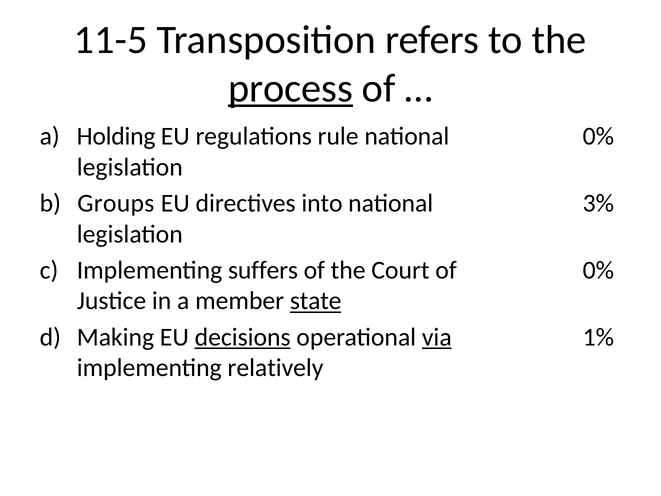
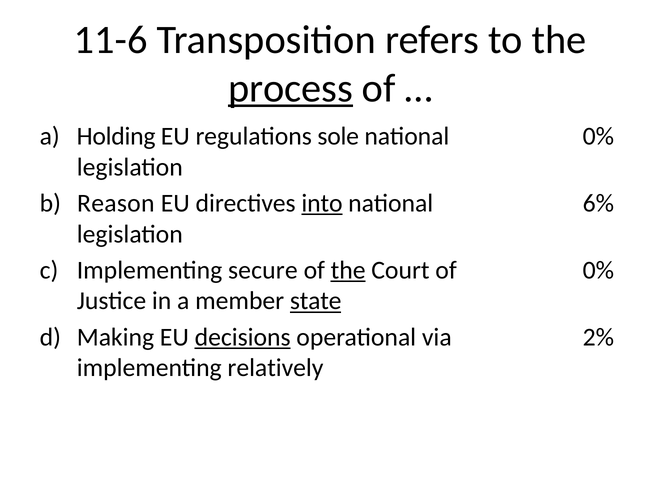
11-5: 11-5 -> 11-6
rule: rule -> sole
Groups: Groups -> Reason
into underline: none -> present
3%: 3% -> 6%
suffers: suffers -> secure
the at (348, 270) underline: none -> present
via underline: present -> none
1%: 1% -> 2%
